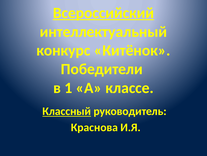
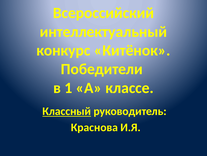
Всероссийский underline: present -> none
